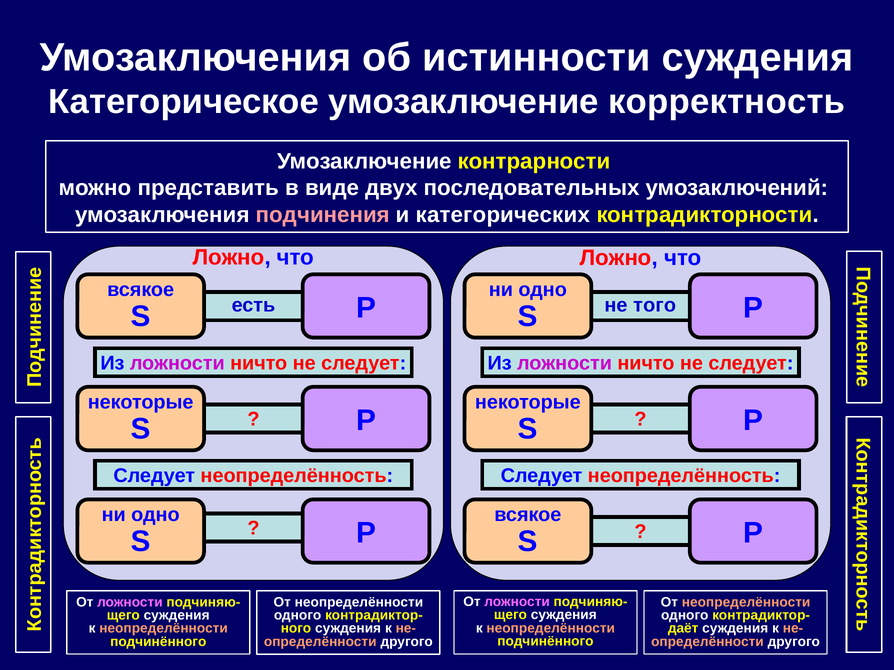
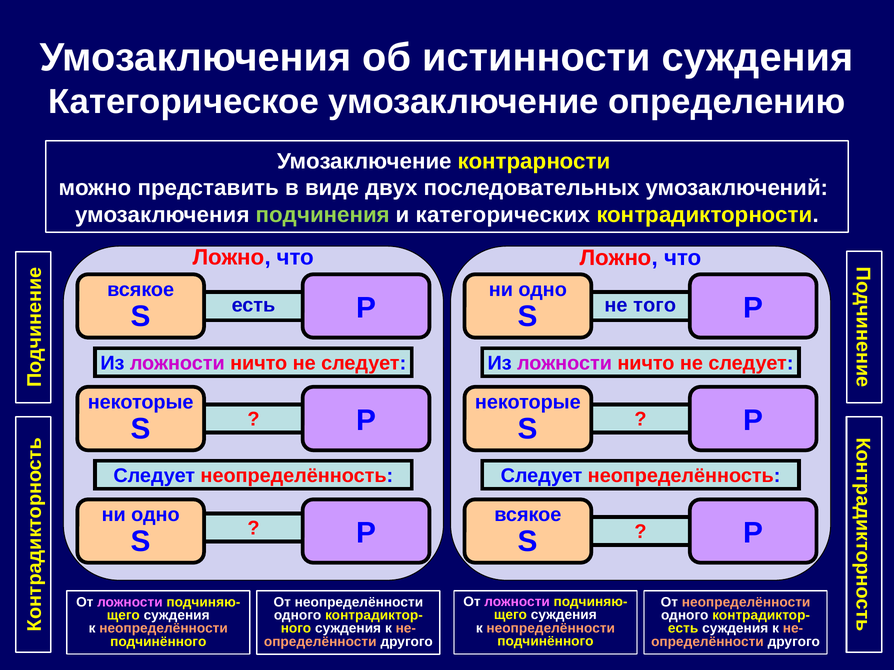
корректность: корректность -> определению
подчинения colour: pink -> light green
даёт at (683, 629): даёт -> есть
